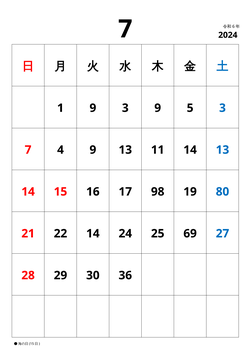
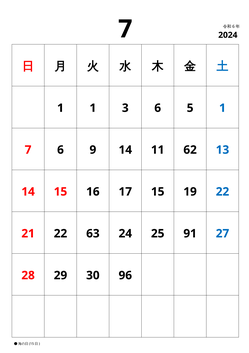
1 9: 9 -> 1
3 9: 9 -> 6
5 3: 3 -> 1
7 4: 4 -> 6
9 13: 13 -> 14
11 14: 14 -> 62
17 98: 98 -> 15
19 80: 80 -> 22
22 14: 14 -> 63
69: 69 -> 91
36: 36 -> 96
